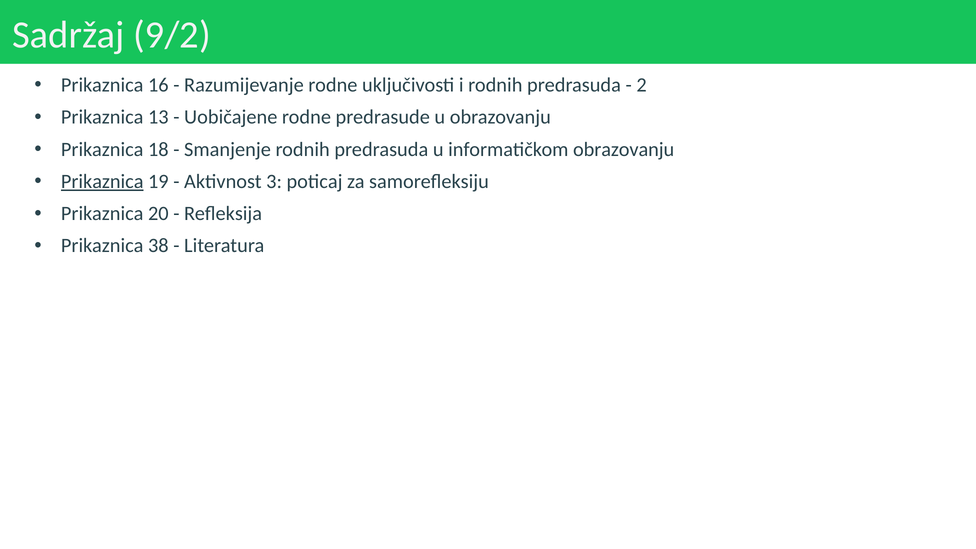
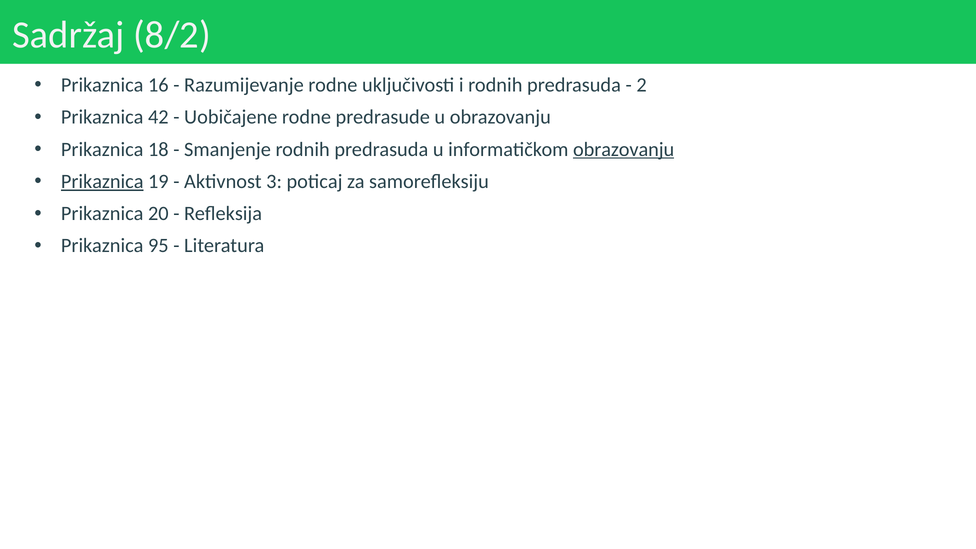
9/2: 9/2 -> 8/2
13: 13 -> 42
obrazovanju at (624, 149) underline: none -> present
38: 38 -> 95
